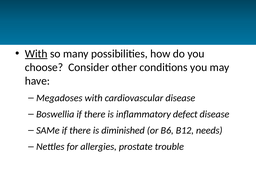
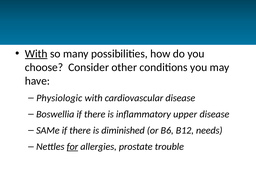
Megadoses: Megadoses -> Physiologic
defect: defect -> upper
for underline: none -> present
